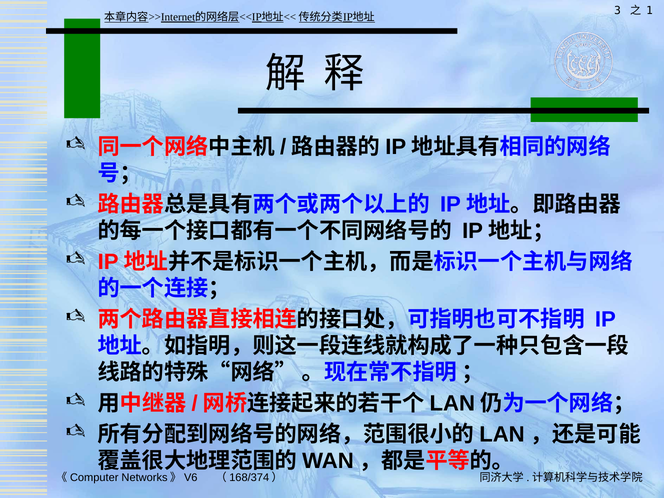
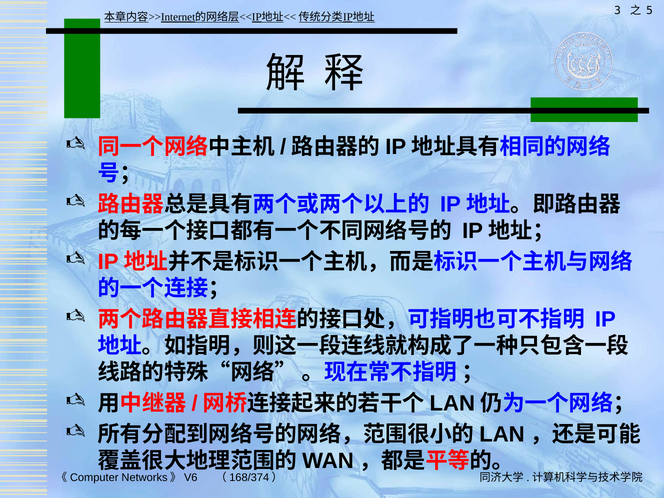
1: 1 -> 5
